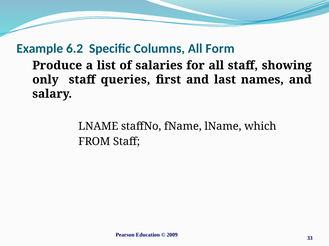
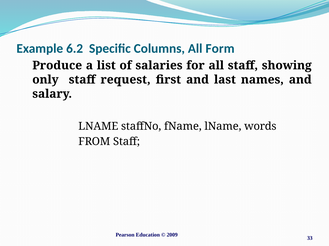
queries: queries -> request
which: which -> words
